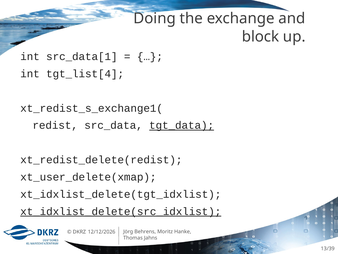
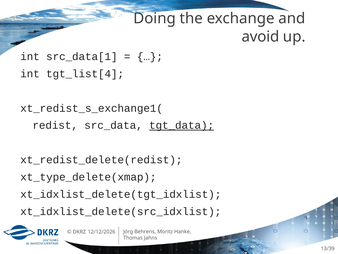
block: block -> avoid
xt_user_delete(xmap: xt_user_delete(xmap -> xt_type_delete(xmap
xt_idxlist_delete(src_idxlist underline: present -> none
